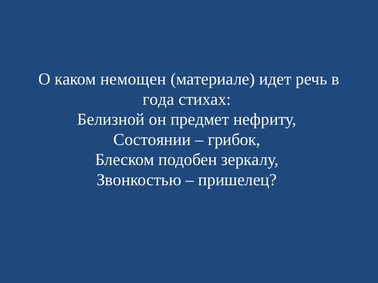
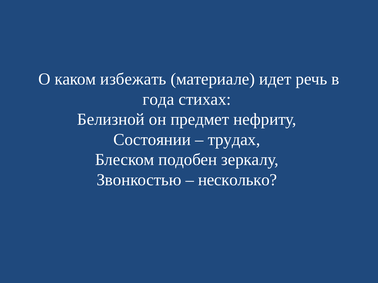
немощен: немощен -> избежать
грибок: грибок -> трудах
пришелец: пришелец -> несколько
